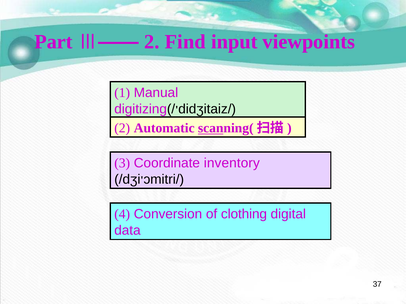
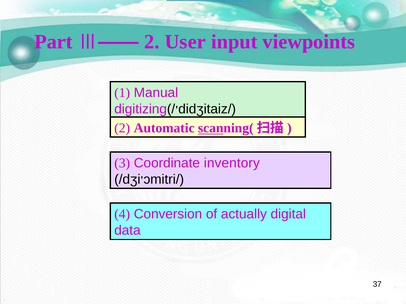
Find: Find -> User
clothing: clothing -> actually
